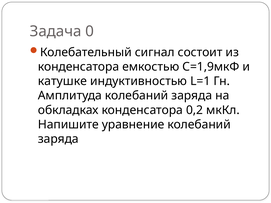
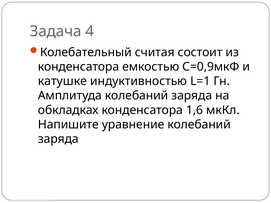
0: 0 -> 4
сигнал: сигнал -> считая
С=1,9мкФ: С=1,9мкФ -> С=0,9мкФ
0,2: 0,2 -> 1,6
